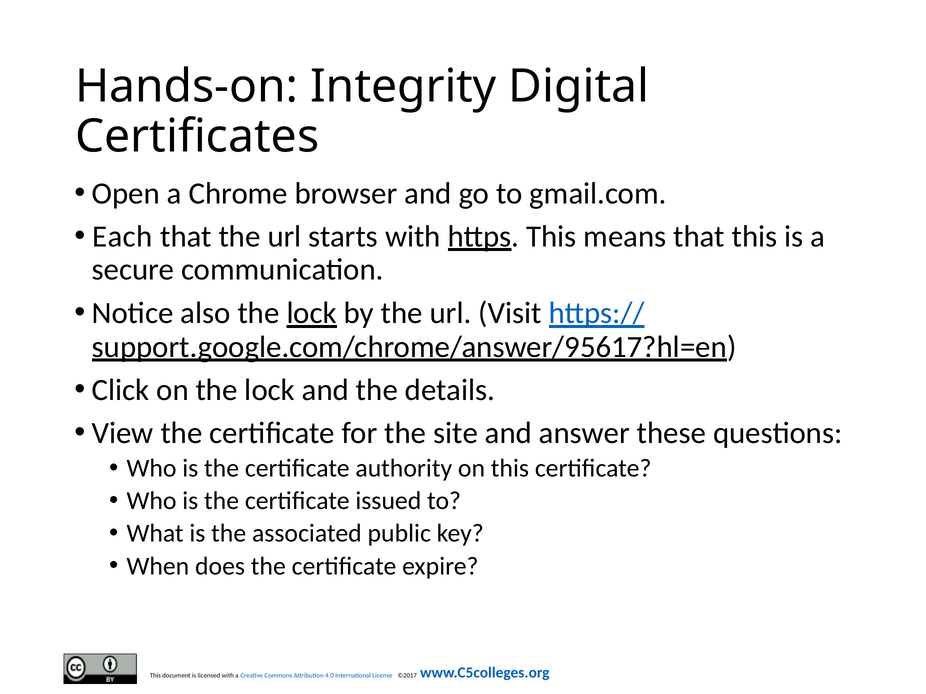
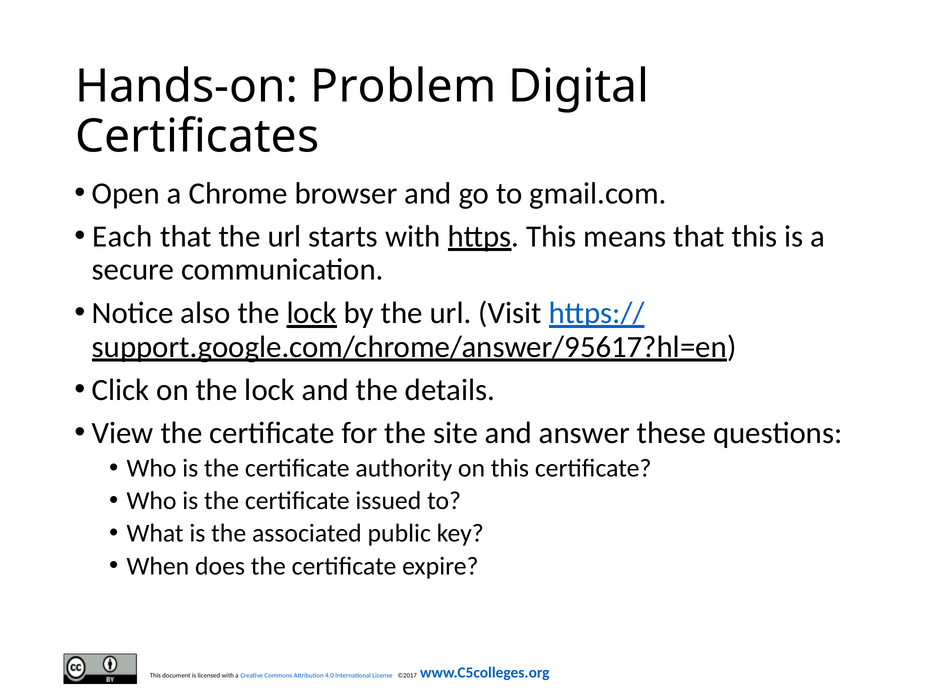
Integrity: Integrity -> Problem
